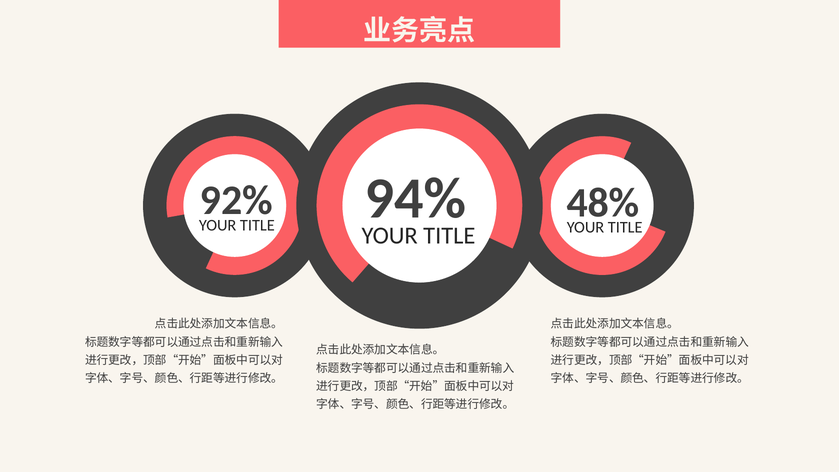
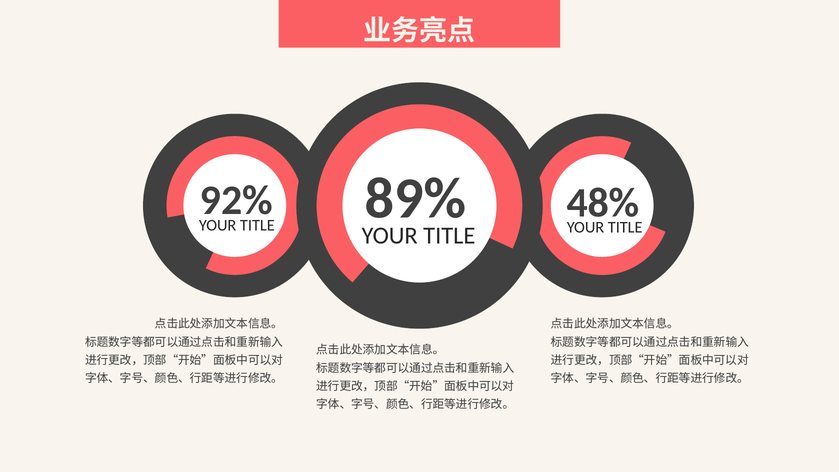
94%: 94% -> 89%
